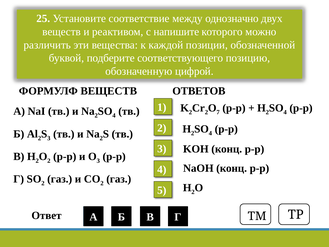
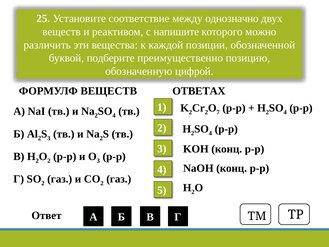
соответствующего: соответствующего -> преимущественно
ОТВЕТОВ: ОТВЕТОВ -> ОТВЕТАХ
